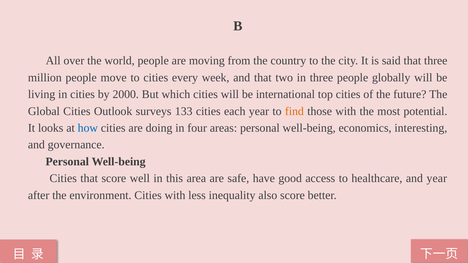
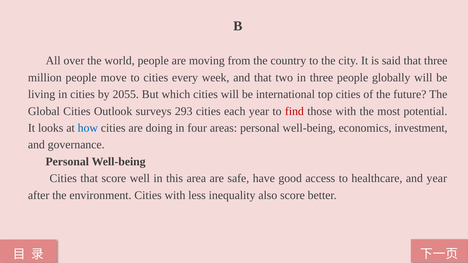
2000: 2000 -> 2055
133: 133 -> 293
find colour: orange -> red
interesting: interesting -> investment
